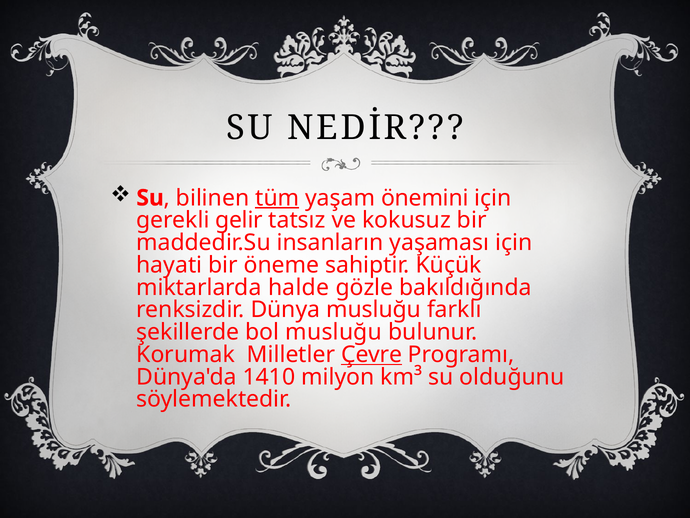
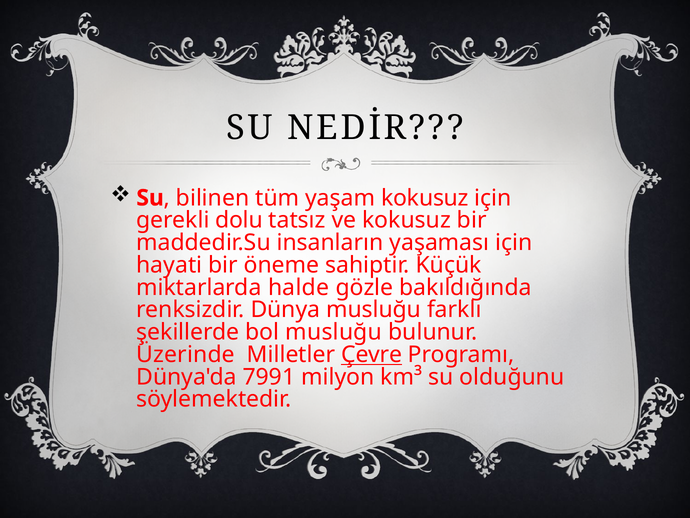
tüm underline: present -> none
yaşam önemini: önemini -> kokusuz
gelir: gelir -> dolu
Korumak: Korumak -> Üzerinde
1410: 1410 -> 7991
